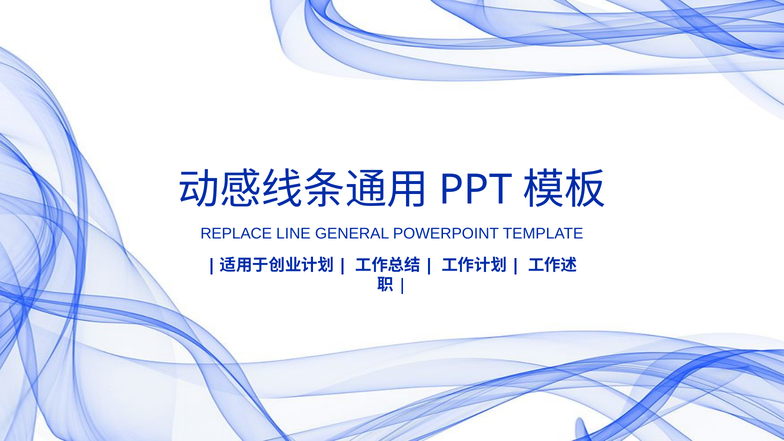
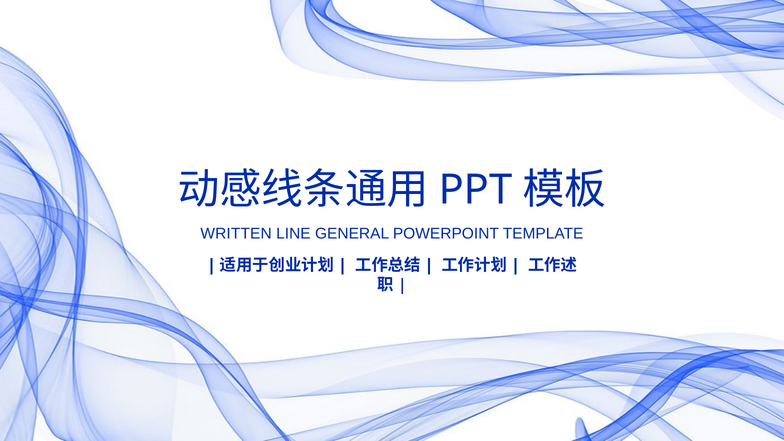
REPLACE: REPLACE -> WRITTEN
